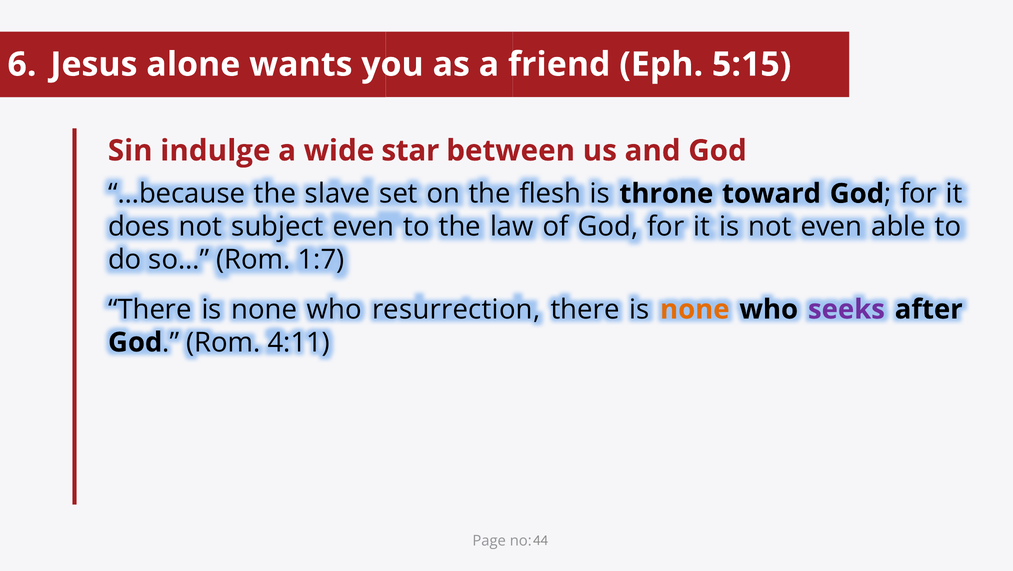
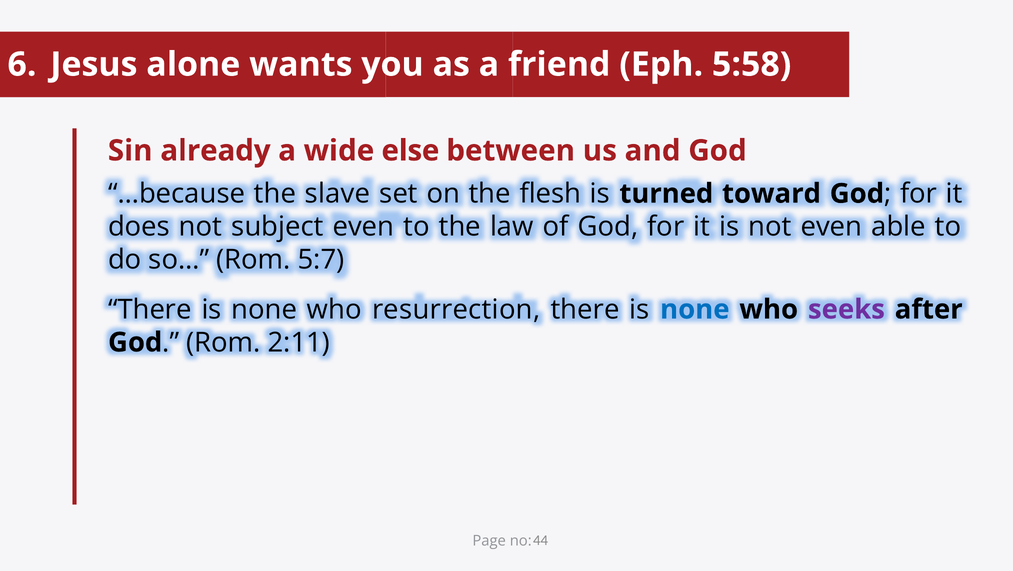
5:15: 5:15 -> 5:58
indulge: indulge -> already
star: star -> else
throne: throne -> turned
1:7: 1:7 -> 5:7
none at (695, 310) colour: orange -> blue
4:11: 4:11 -> 2:11
